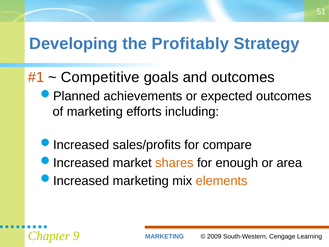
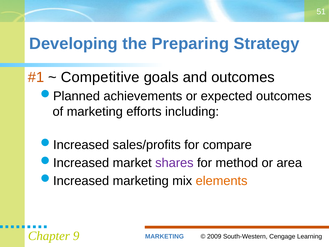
Profitably: Profitably -> Preparing
shares colour: orange -> purple
enough: enough -> method
